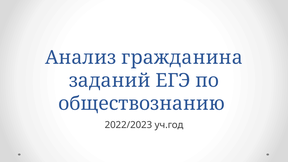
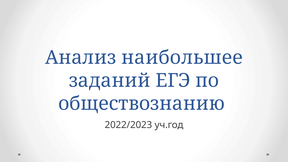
гражданина: гражданина -> наибольшее
